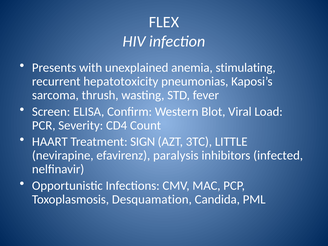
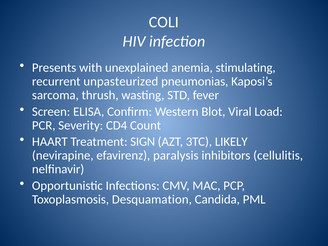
FLEX: FLEX -> COLI
hepatotoxicity: hepatotoxicity -> unpasteurized
LITTLE: LITTLE -> LIKELY
infected: infected -> cellulitis
